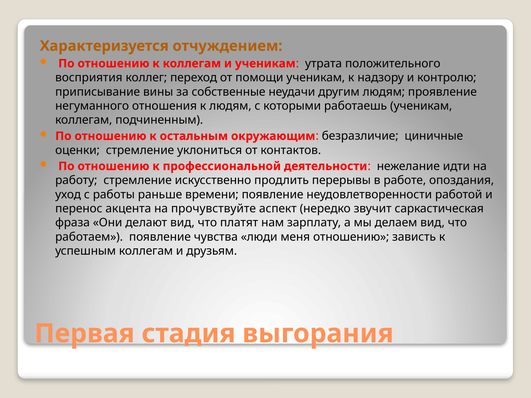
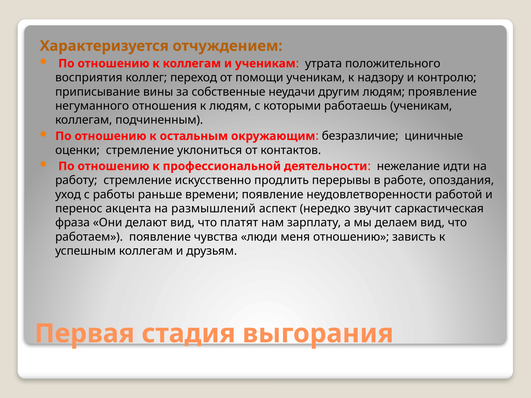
прочувствуйте: прочувствуйте -> размышлений
